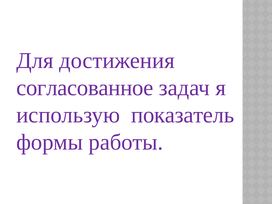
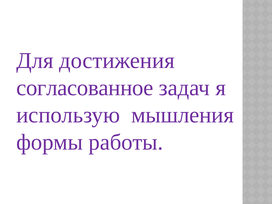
показатель: показатель -> мышления
